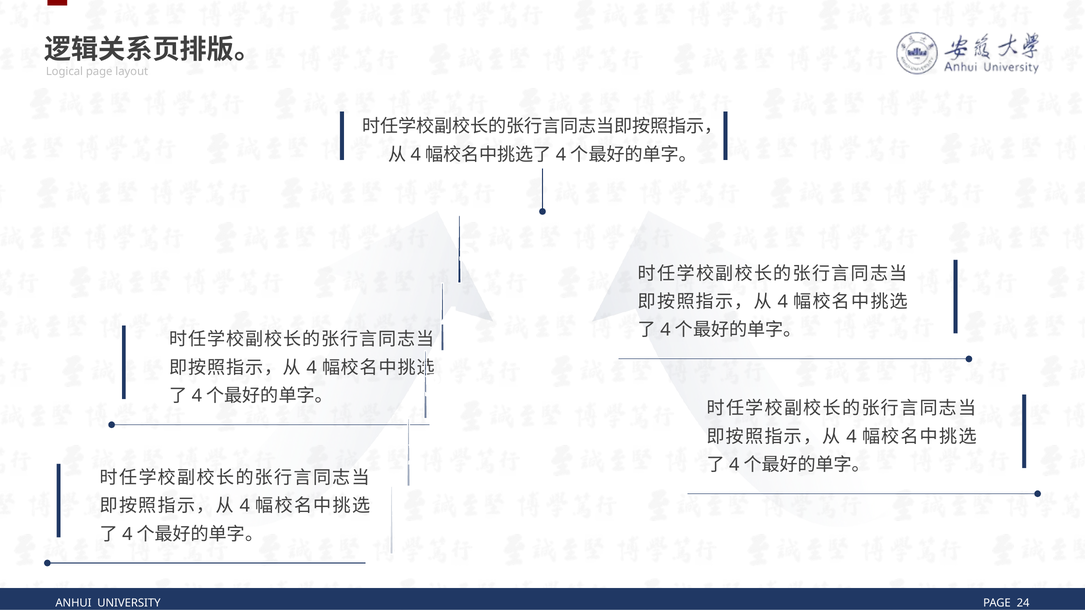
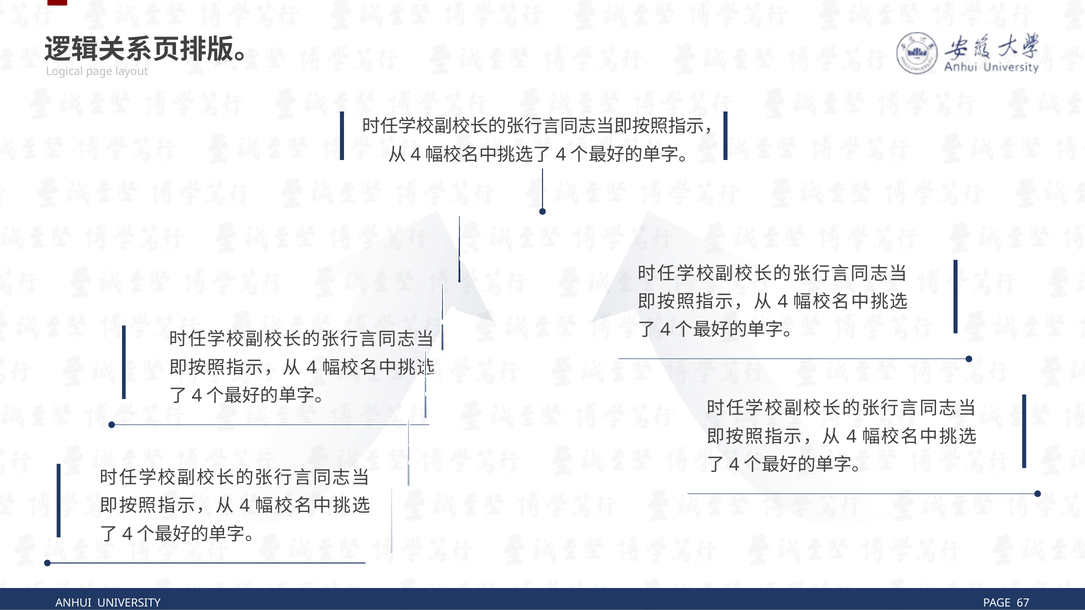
24: 24 -> 67
